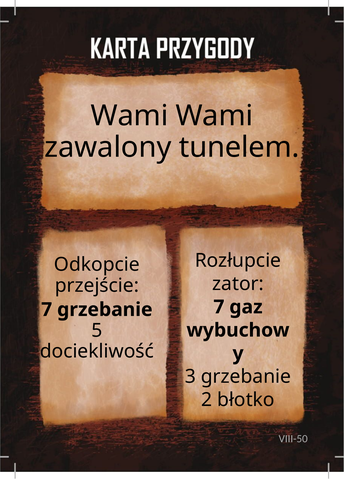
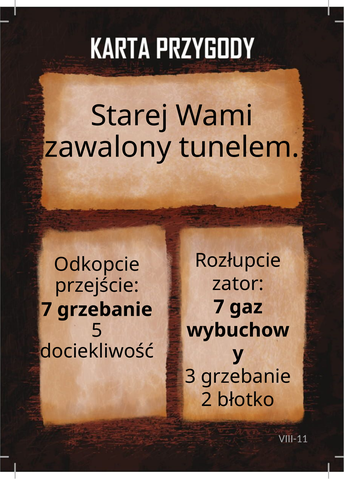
Wami at (129, 116): Wami -> Starej
VIII-50: VIII-50 -> VIII-11
